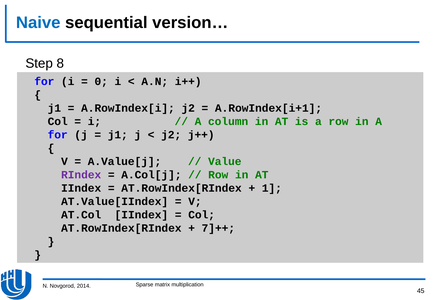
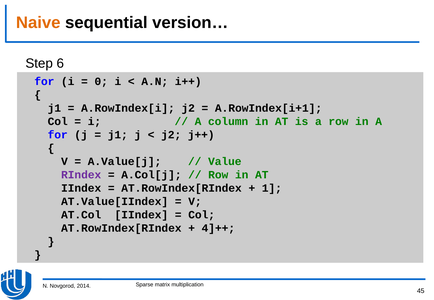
Naive colour: blue -> orange
8: 8 -> 6
7]++: 7]++ -> 4]++
